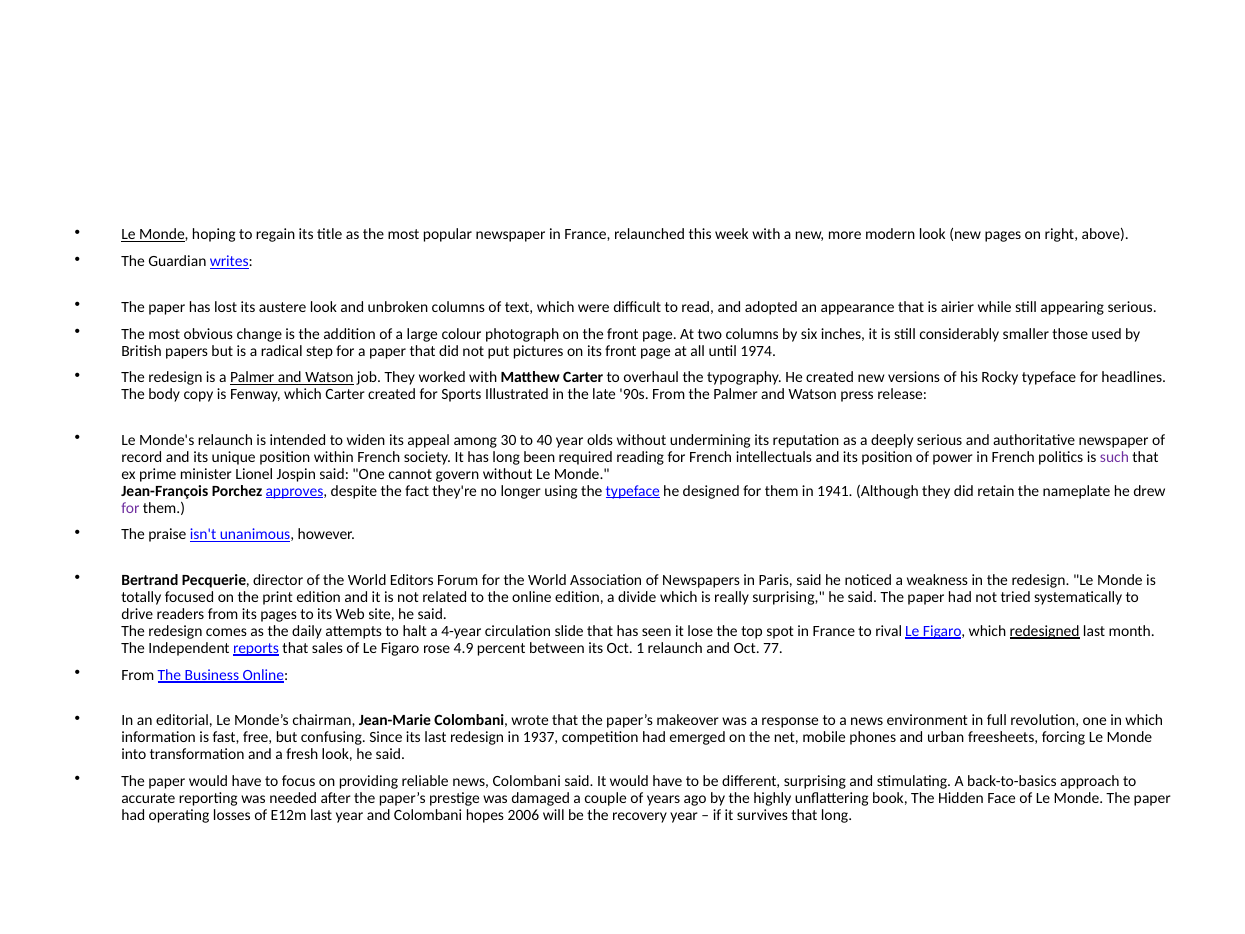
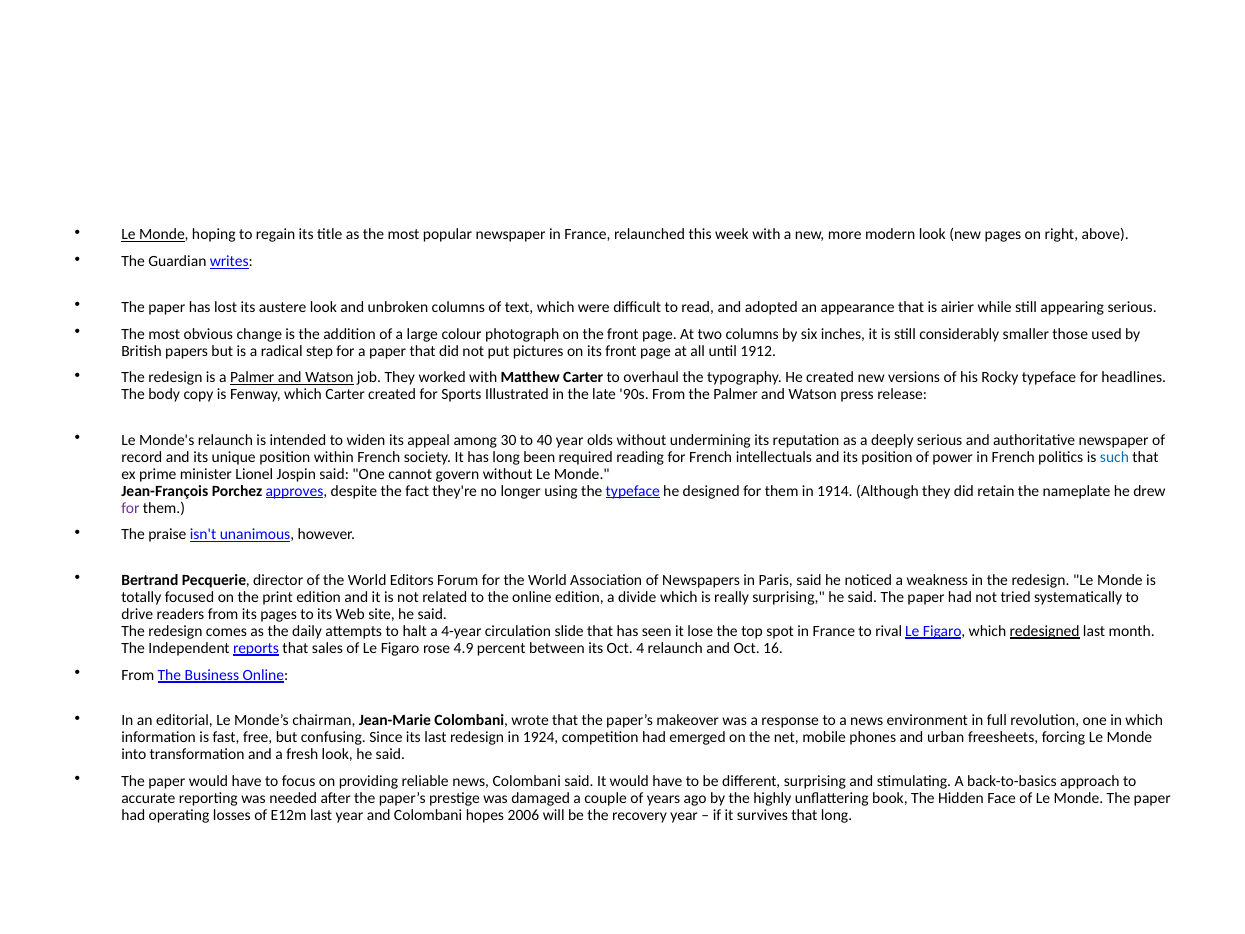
1974: 1974 -> 1912
such colour: purple -> blue
1941: 1941 -> 1914
1: 1 -> 4
77: 77 -> 16
1937: 1937 -> 1924
